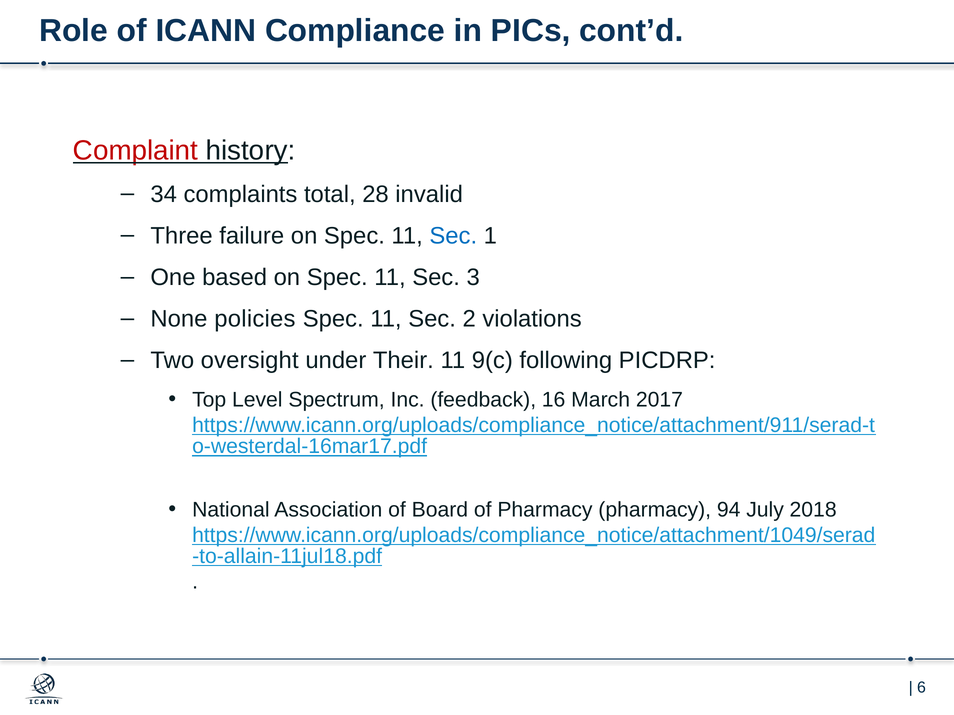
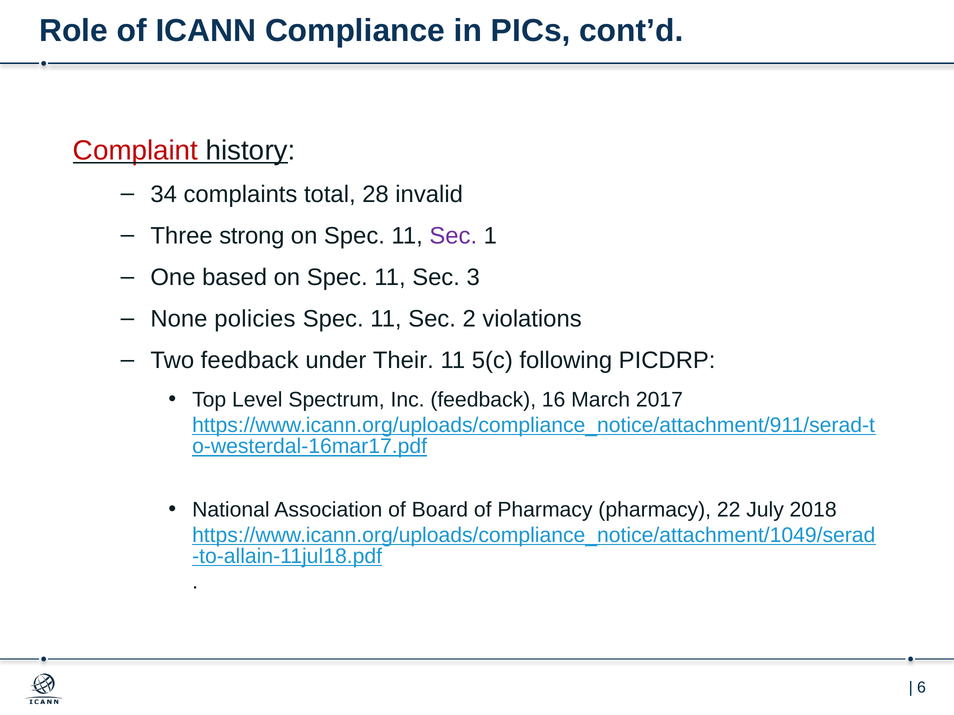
failure: failure -> strong
Sec at (453, 236) colour: blue -> purple
Two oversight: oversight -> feedback
9(c: 9(c -> 5(c
94: 94 -> 22
